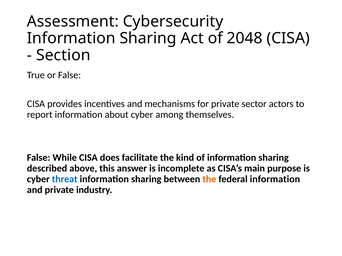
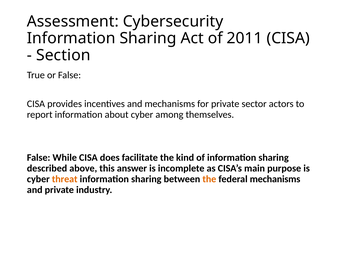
2048: 2048 -> 2011
threat colour: blue -> orange
federal information: information -> mechanisms
